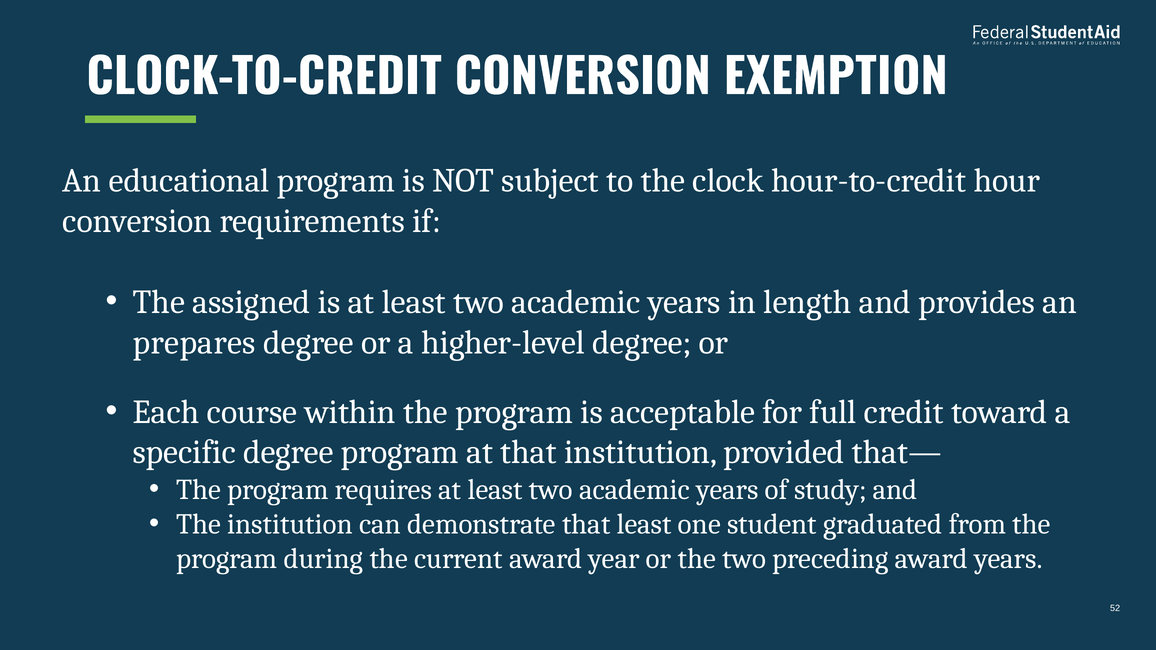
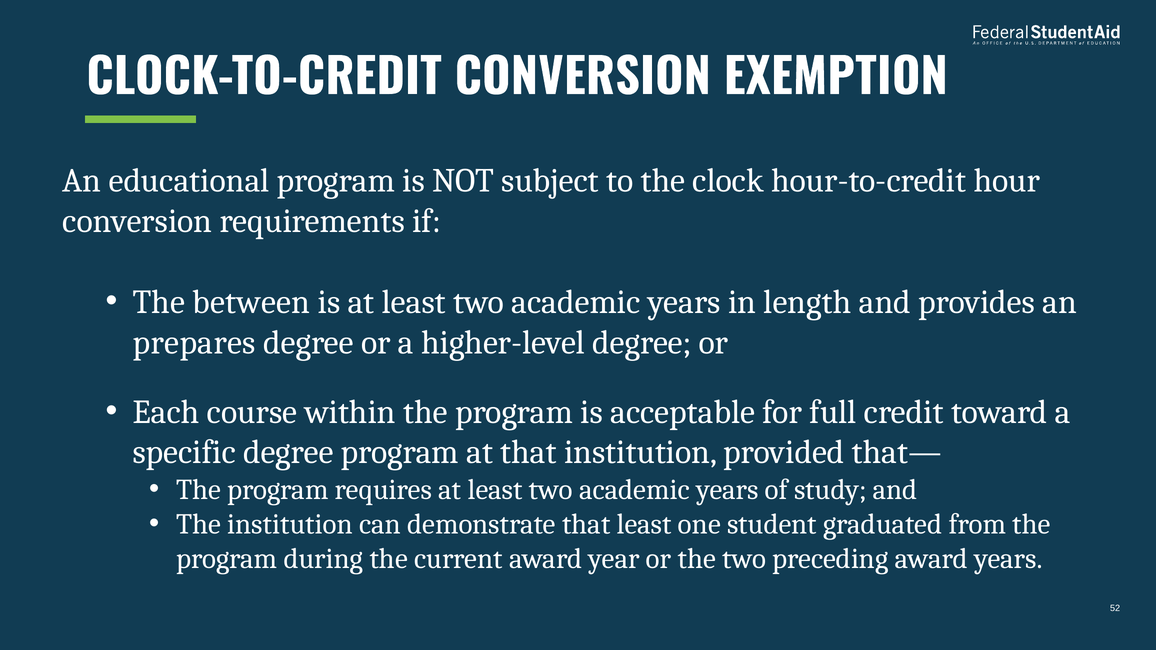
assigned: assigned -> between
